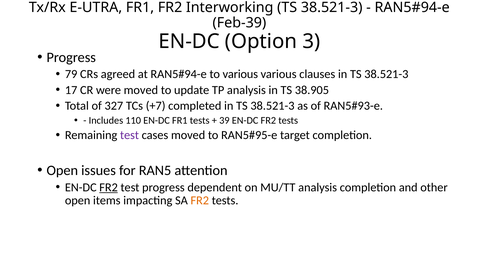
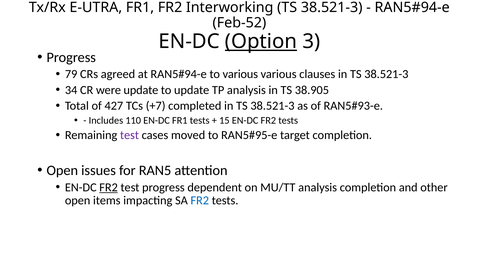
Feb-39: Feb-39 -> Feb-52
Option underline: none -> present
17: 17 -> 34
were moved: moved -> update
327: 327 -> 427
39: 39 -> 15
FR2 at (200, 200) colour: orange -> blue
